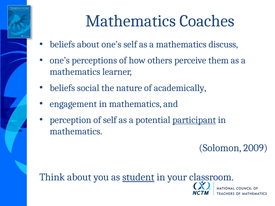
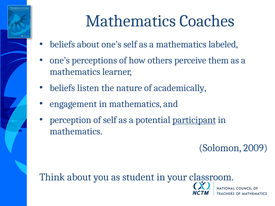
discuss: discuss -> labeled
social: social -> listen
student underline: present -> none
